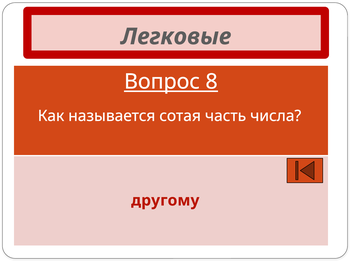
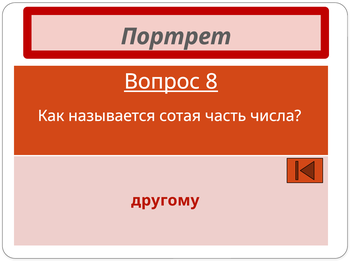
Легковые: Легковые -> Портрет
